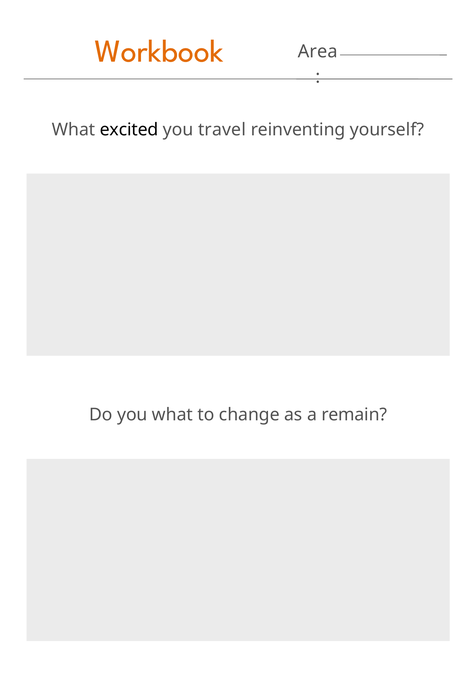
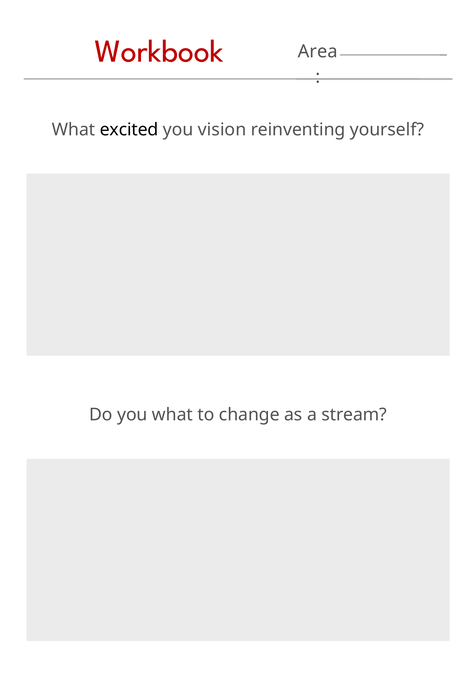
Workbook colour: orange -> red
travel: travel -> vision
remain: remain -> stream
